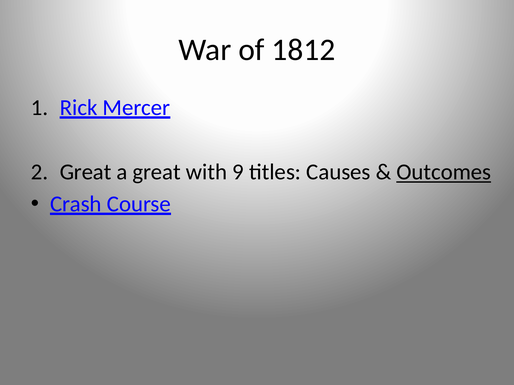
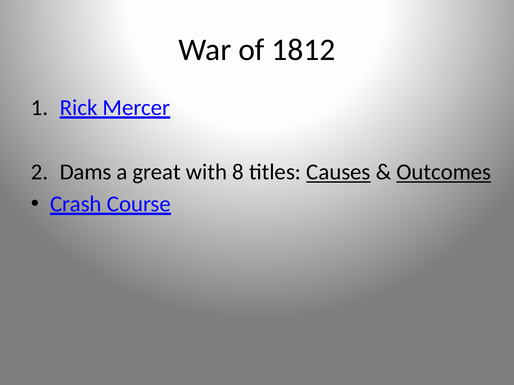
2 Great: Great -> Dams
9: 9 -> 8
Causes underline: none -> present
